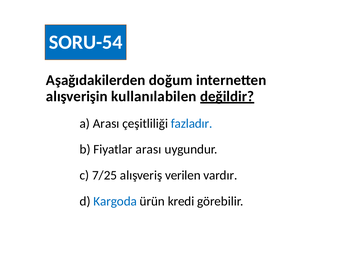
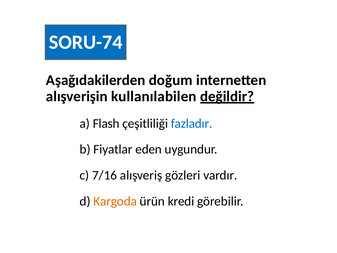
SORU-54: SORU-54 -> SORU-74
a Arası: Arası -> Flash
Fiyatlar arası: arası -> eden
7/25: 7/25 -> 7/16
verilen: verilen -> gözleri
Kargoda colour: blue -> orange
